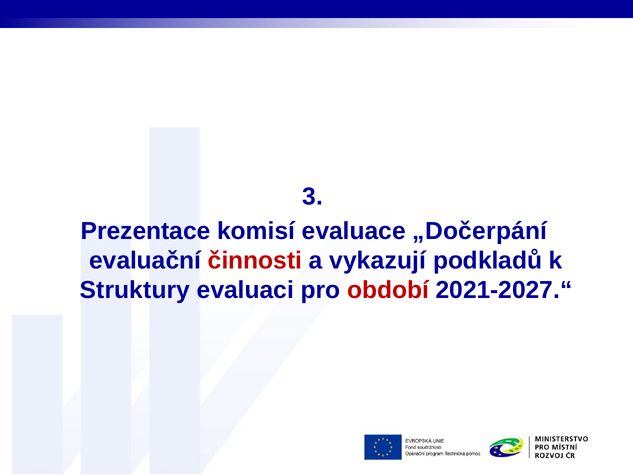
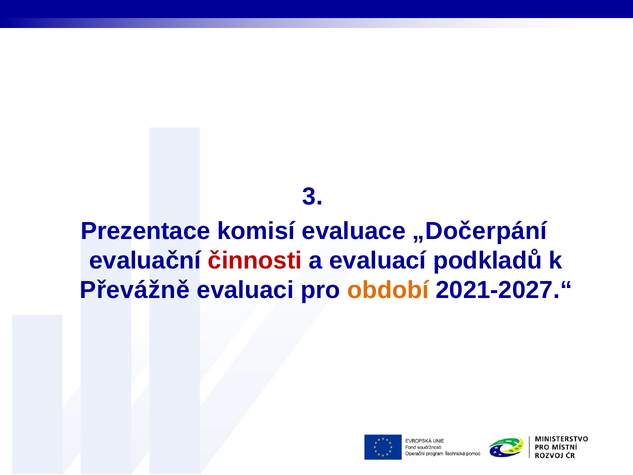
vykazují: vykazují -> evaluací
Struktury: Struktury -> Převážně
období colour: red -> orange
